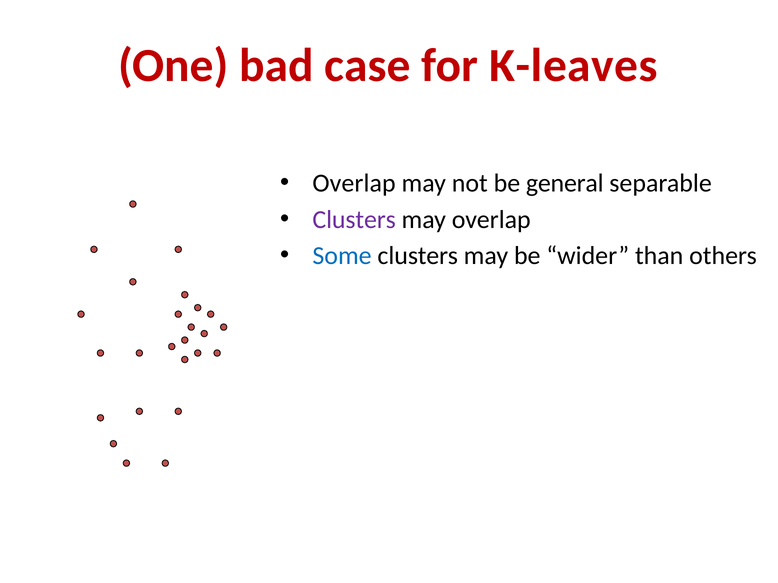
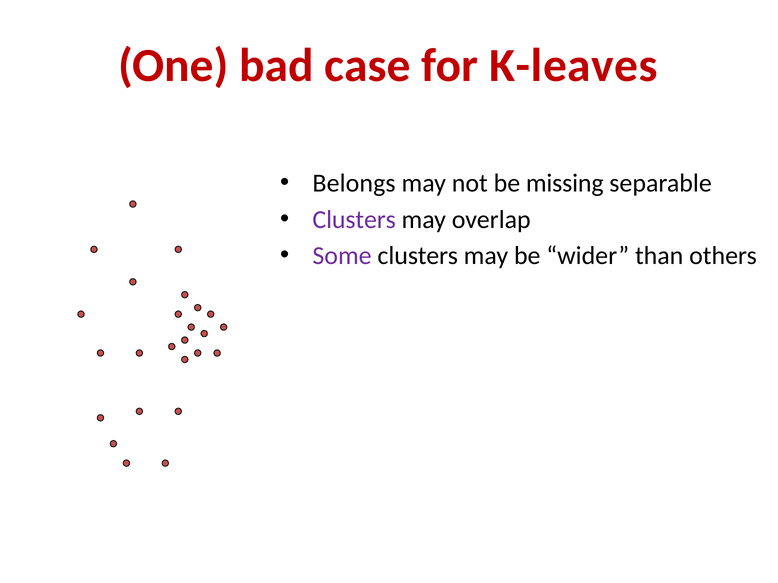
Overlap at (354, 183): Overlap -> Belongs
general: general -> missing
Some colour: blue -> purple
